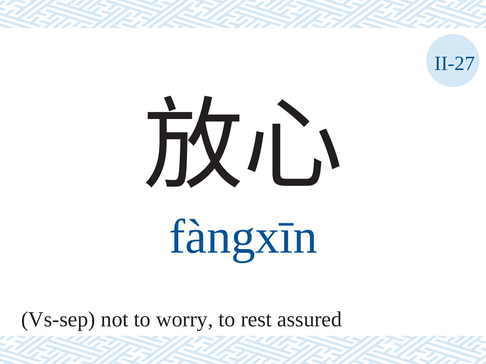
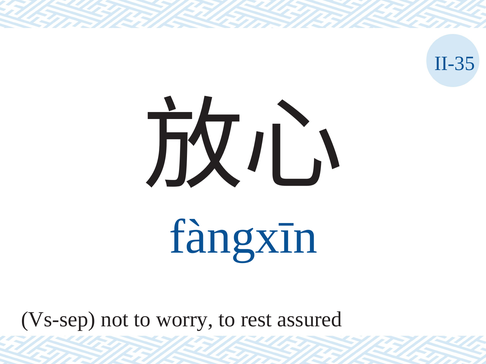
II-27: II-27 -> II-35
